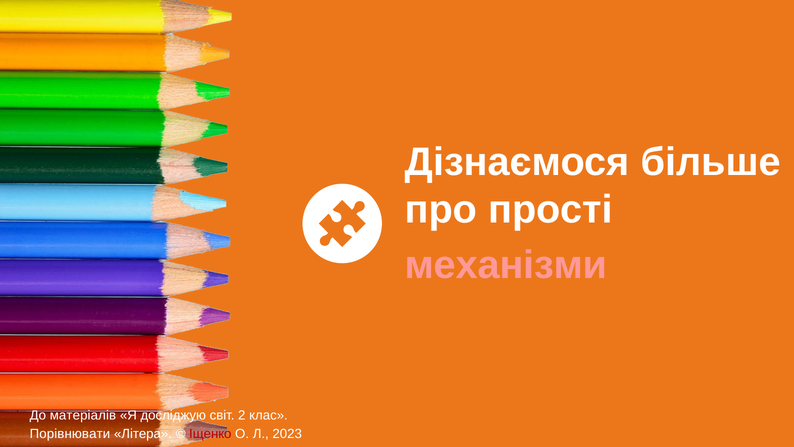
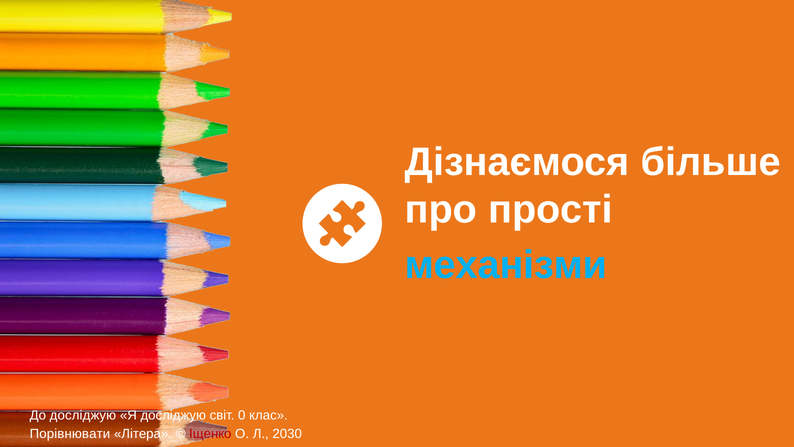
механізми colour: pink -> light blue
До матеріалів: матеріалів -> досліджую
2: 2 -> 0
2023: 2023 -> 2030
